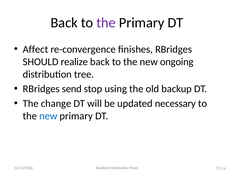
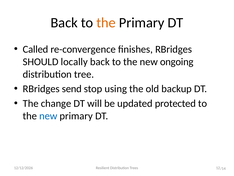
the at (106, 23) colour: purple -> orange
Affect: Affect -> Called
realize: realize -> locally
necessary: necessary -> protected
